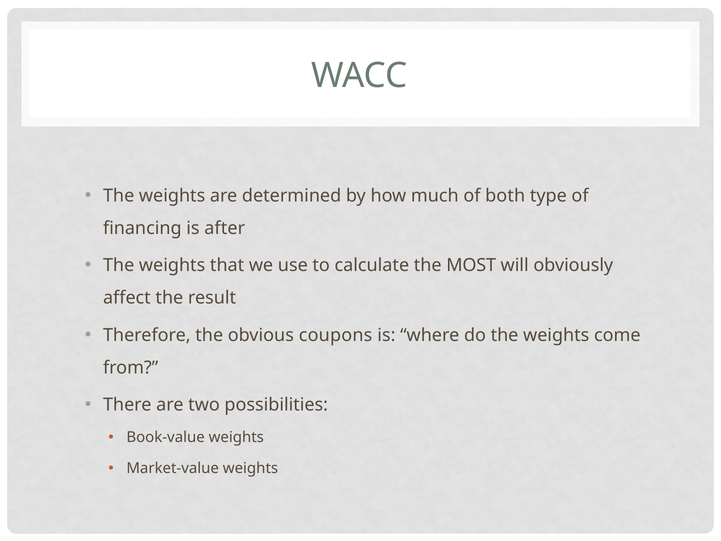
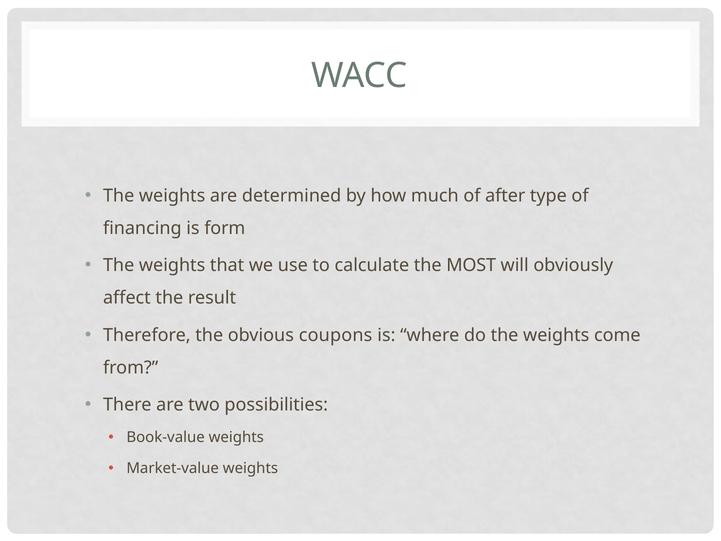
both: both -> after
after: after -> form
